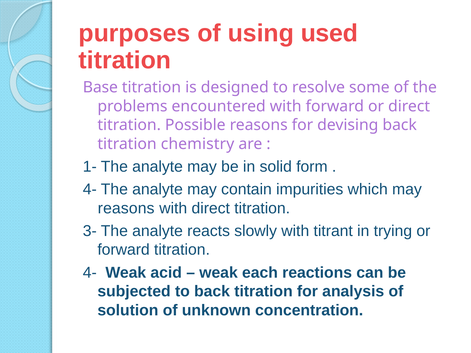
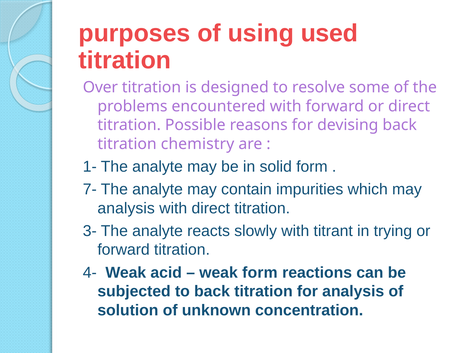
Base: Base -> Over
4- at (90, 189): 4- -> 7-
reasons at (126, 208): reasons -> analysis
weak each: each -> form
